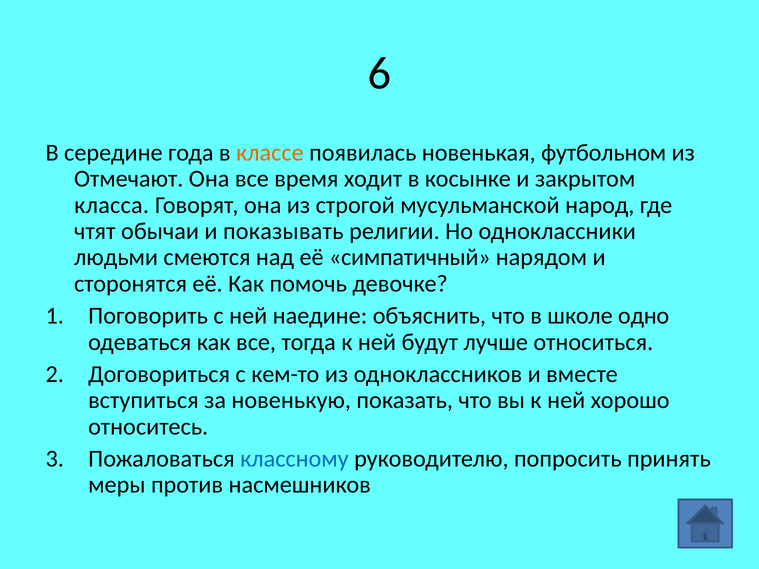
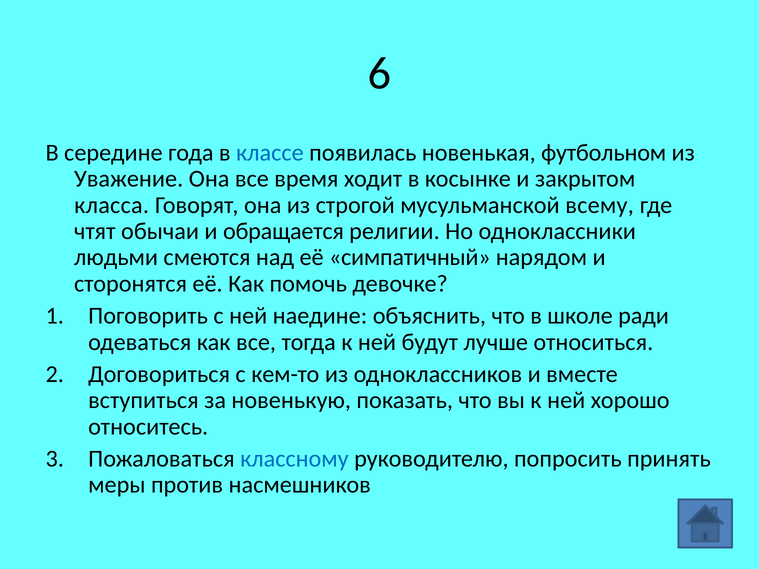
классе colour: orange -> blue
Отмечают: Отмечают -> Уважение
народ: народ -> всему
показывать: показывать -> обращается
одно: одно -> ради
